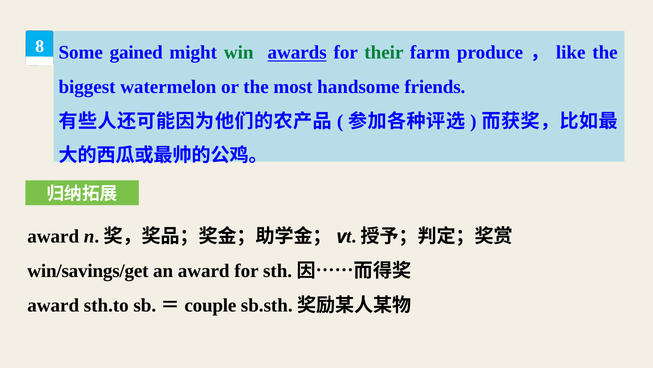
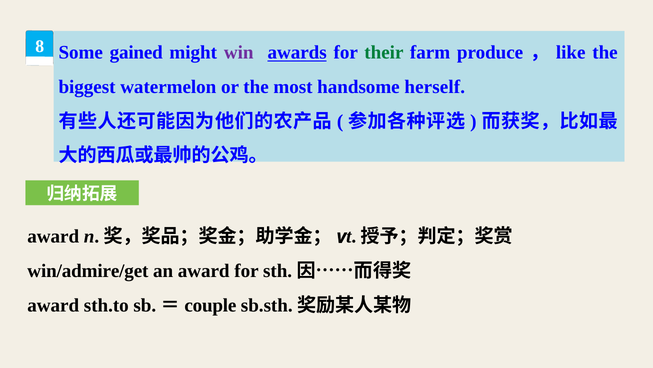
win colour: green -> purple
friends: friends -> herself
win/savings/get: win/savings/get -> win/admire/get
